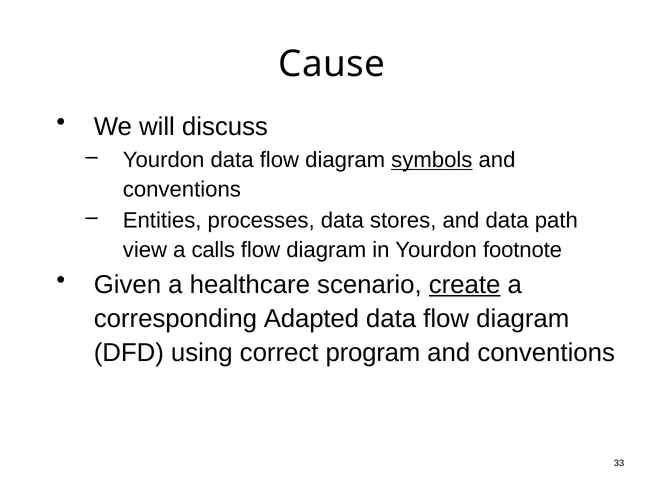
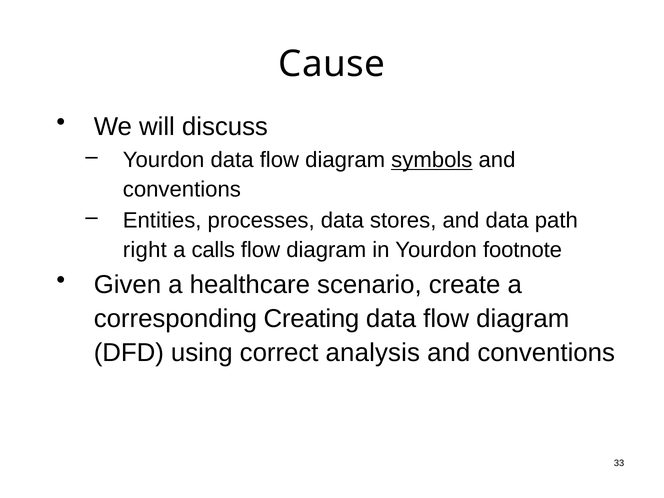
view: view -> right
create underline: present -> none
Adapted: Adapted -> Creating
program: program -> analysis
